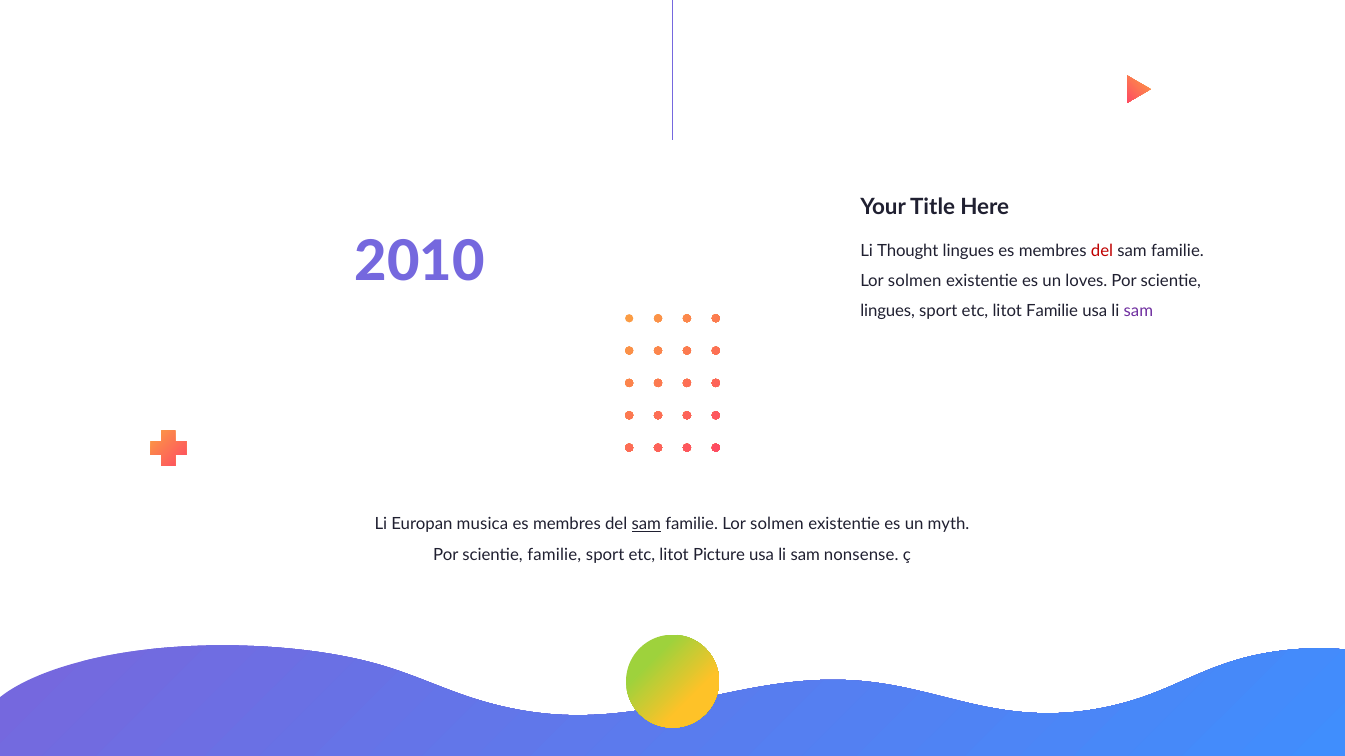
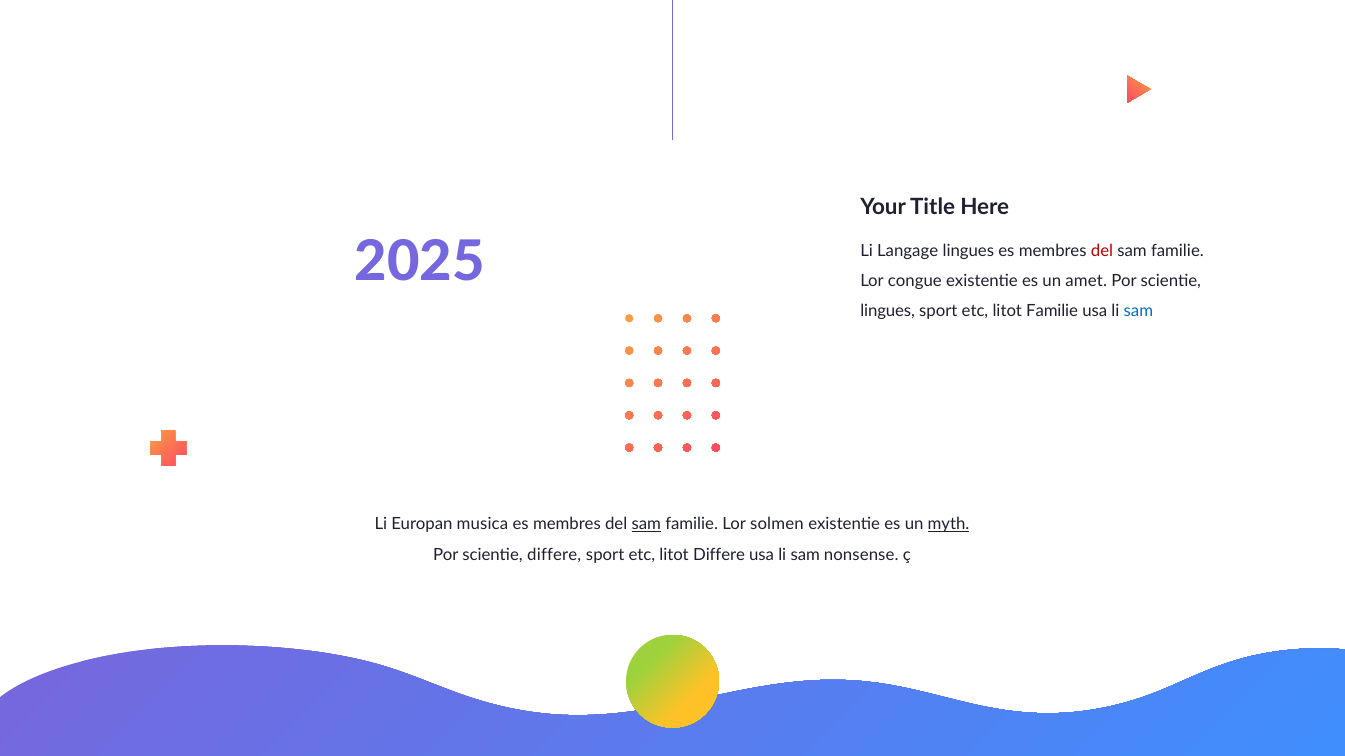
2010: 2010 -> 2025
Thought: Thought -> Langage
solmen at (915, 281): solmen -> congue
loves: loves -> amet
sam at (1138, 311) colour: purple -> blue
myth underline: none -> present
scientie familie: familie -> differe
litot Picture: Picture -> Differe
